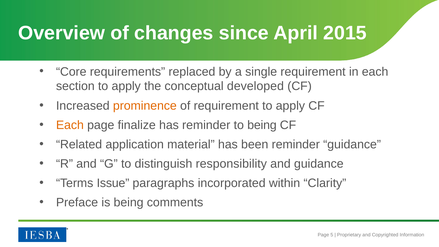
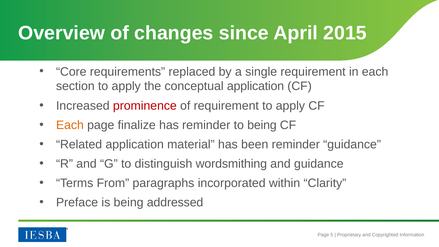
conceptual developed: developed -> application
prominence colour: orange -> red
responsibility: responsibility -> wordsmithing
Issue: Issue -> From
comments: comments -> addressed
